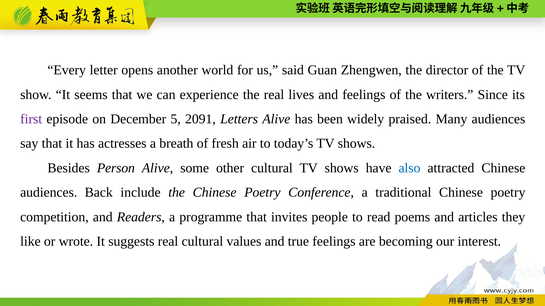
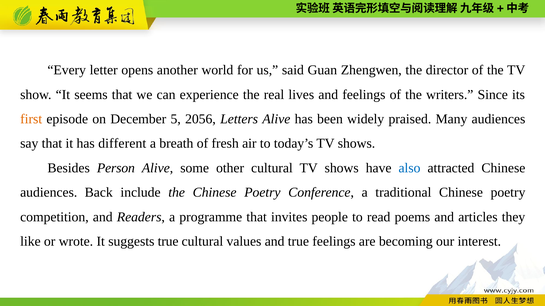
first colour: purple -> orange
2091: 2091 -> 2056
actresses: actresses -> different
suggests real: real -> true
